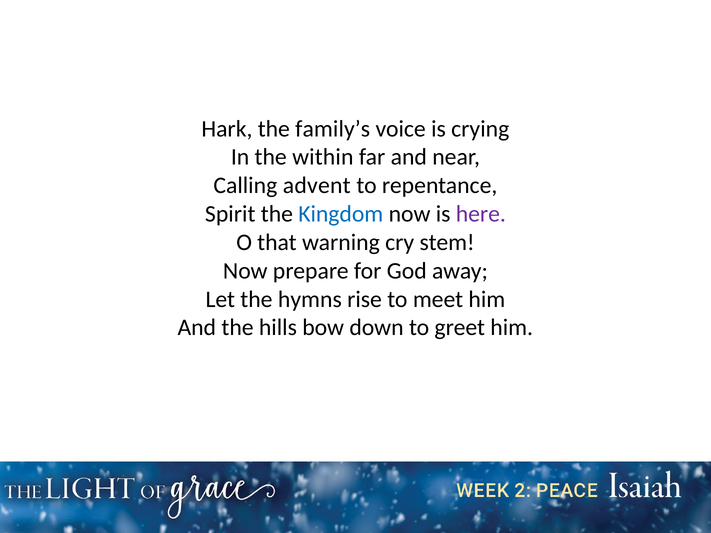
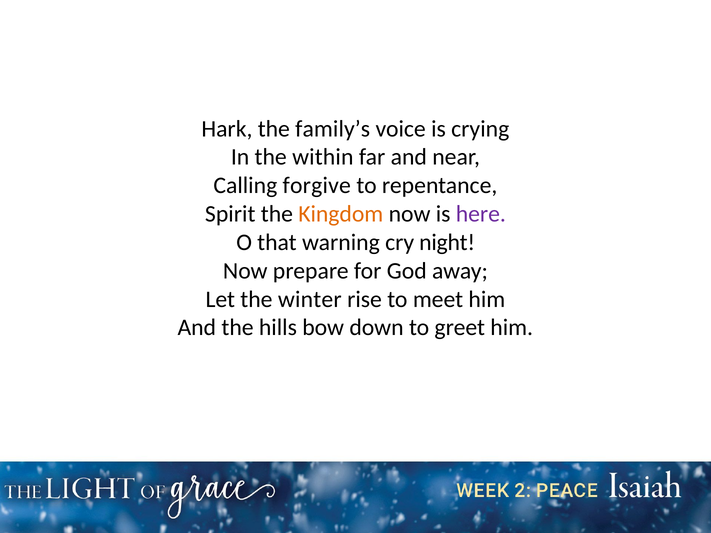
advent: advent -> forgive
Kingdom colour: blue -> orange
stem: stem -> night
hymns: hymns -> winter
